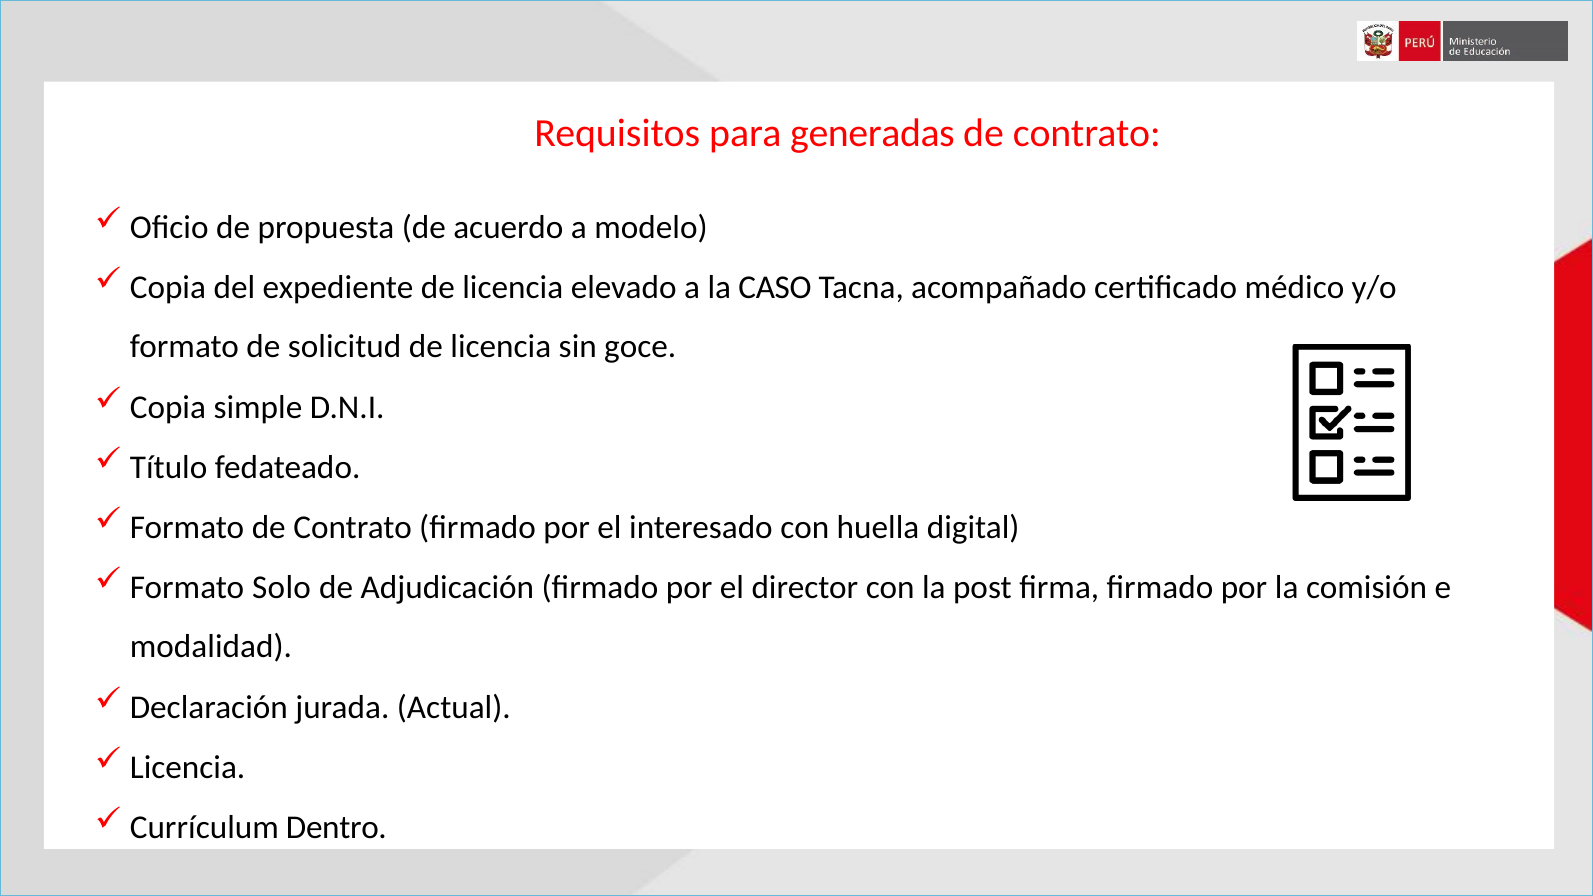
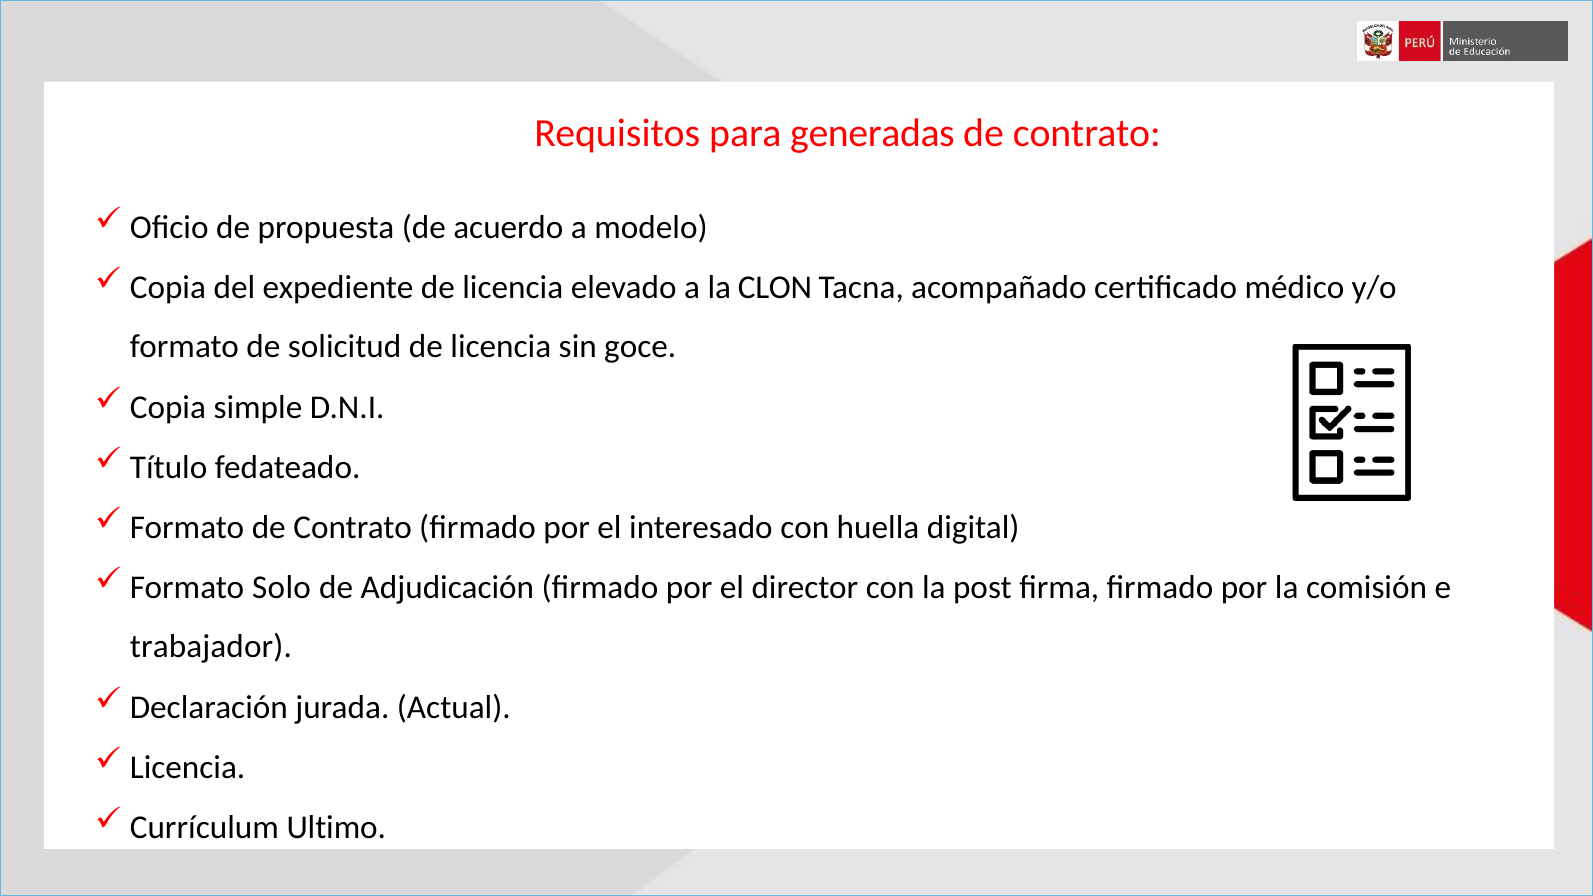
CASO: CASO -> CLON
modalidad: modalidad -> trabajador
Dentro: Dentro -> Ultimo
